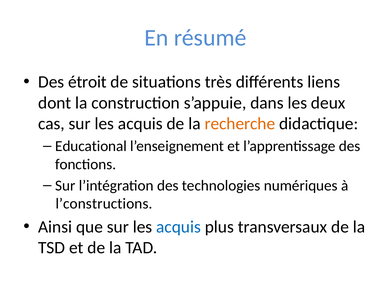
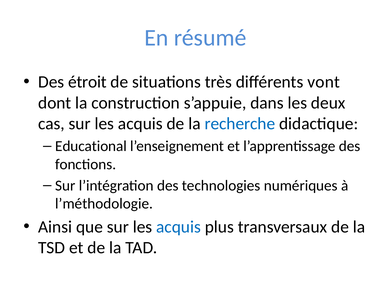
liens: liens -> vont
recherche colour: orange -> blue
l’constructions: l’constructions -> l’méthodologie
